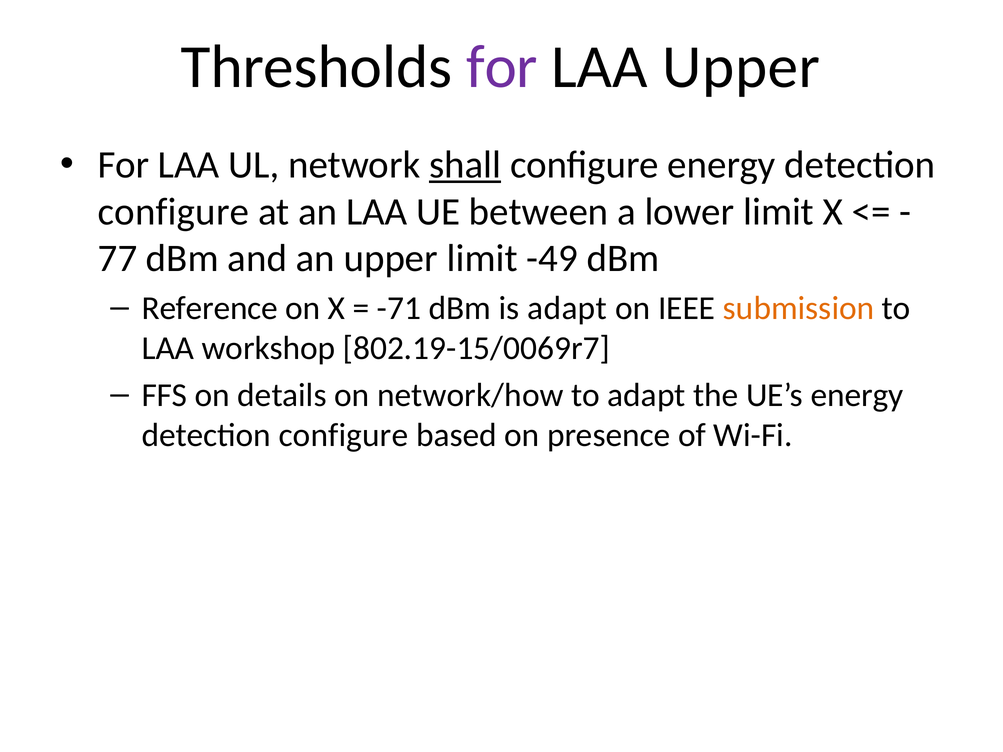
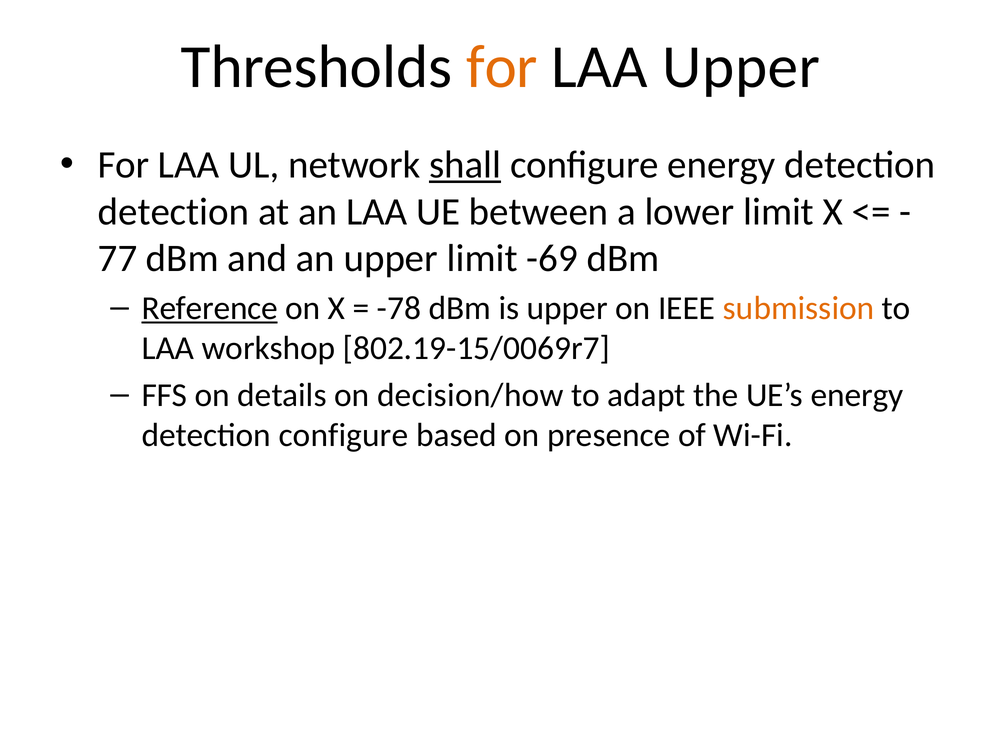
for at (502, 67) colour: purple -> orange
configure at (173, 212): configure -> detection
-49: -49 -> -69
Reference underline: none -> present
-71: -71 -> -78
is adapt: adapt -> upper
network/how: network/how -> decision/how
